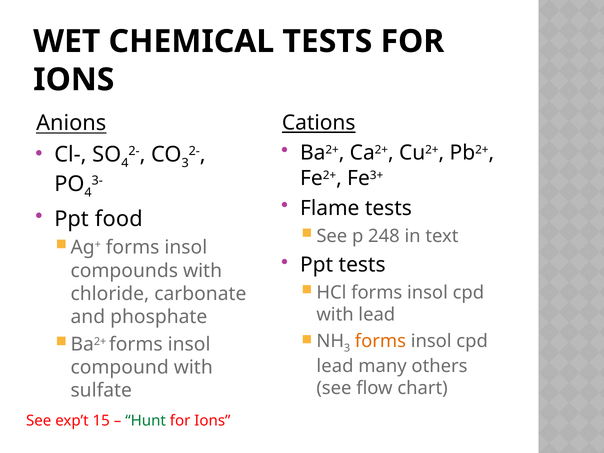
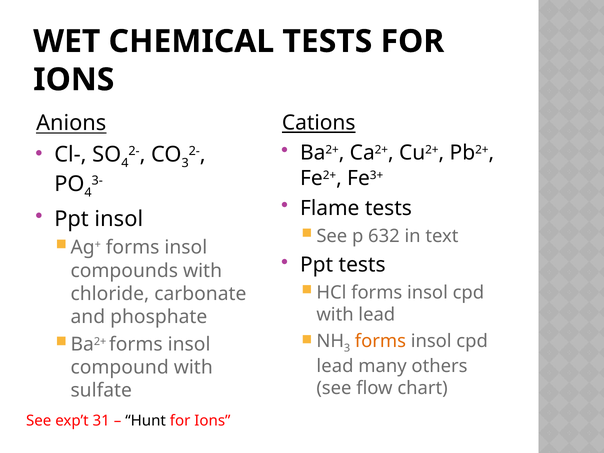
Ppt food: food -> insol
248: 248 -> 632
15: 15 -> 31
Hunt colour: green -> black
